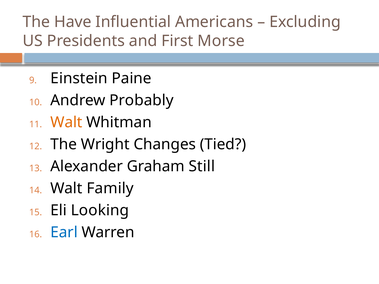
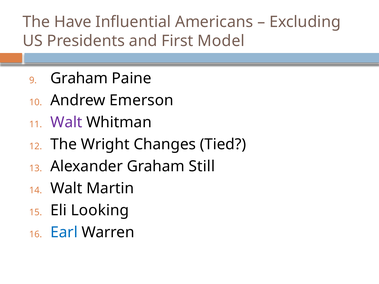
Morse: Morse -> Model
Einstein at (79, 78): Einstein -> Graham
Probably: Probably -> Emerson
Walt at (66, 122) colour: orange -> purple
Family: Family -> Martin
